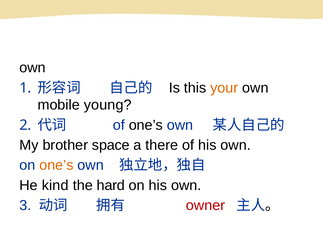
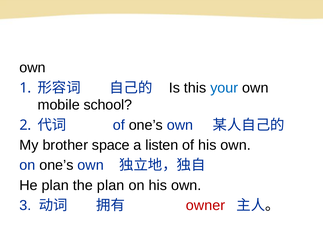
your colour: orange -> blue
young: young -> school
there: there -> listen
one’s at (56, 165) colour: orange -> black
He kind: kind -> plan
the hard: hard -> plan
